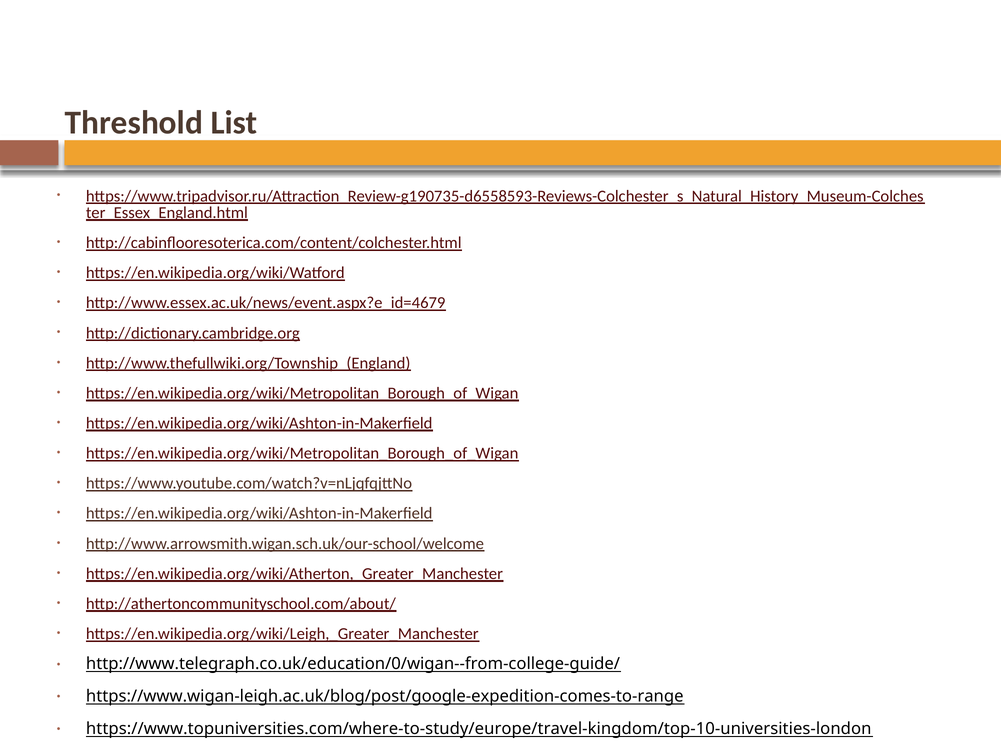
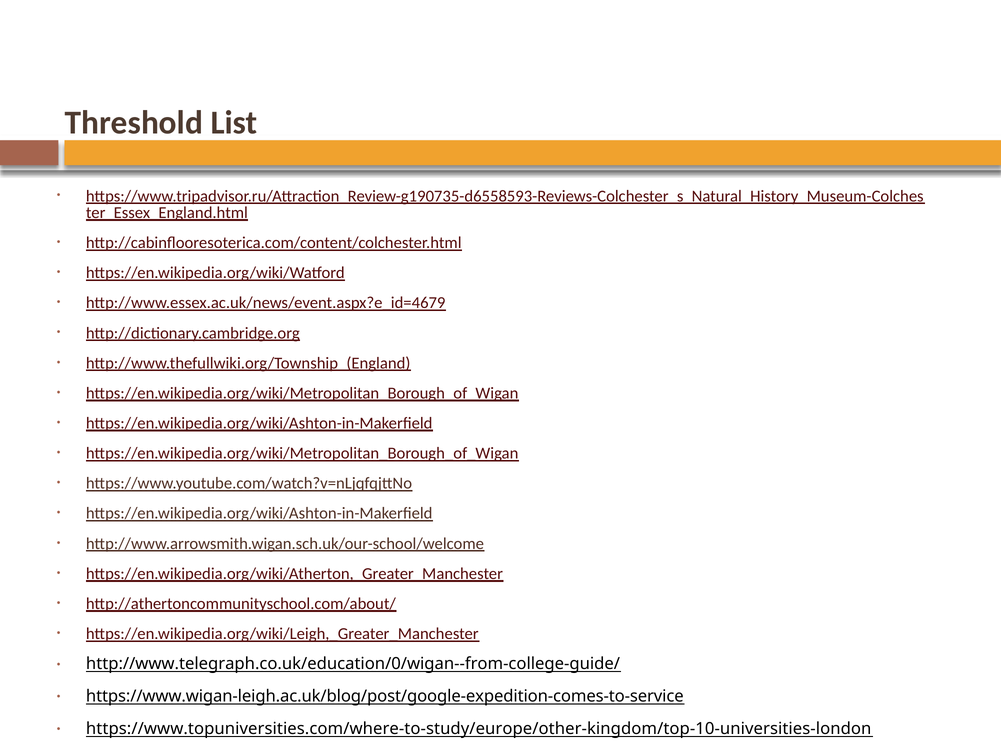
https://www.wigan-leigh.ac.uk/blog/post/google-expedition-comes-to-range: https://www.wigan-leigh.ac.uk/blog/post/google-expedition-comes-to-range -> https://www.wigan-leigh.ac.uk/blog/post/google-expedition-comes-to-service
https://www.topuniversities.com/where-to-study/europe/travel-kingdom/top-10-universities-london: https://www.topuniversities.com/where-to-study/europe/travel-kingdom/top-10-universities-london -> https://www.topuniversities.com/where-to-study/europe/other-kingdom/top-10-universities-london
